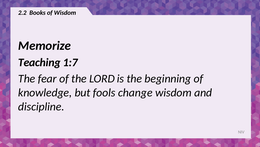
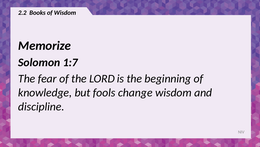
Teaching: Teaching -> Solomon
